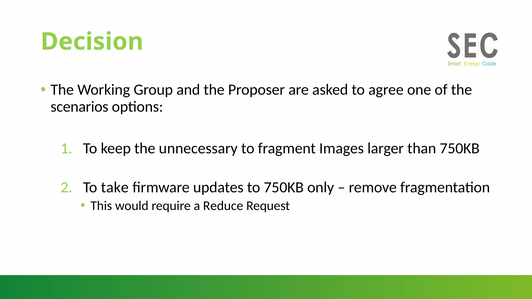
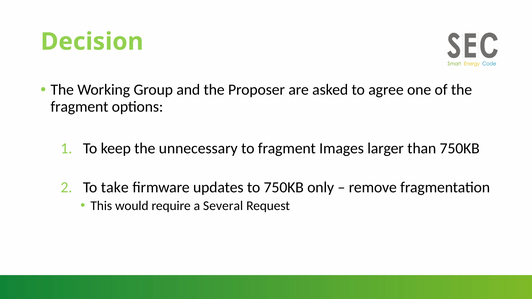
scenarios at (79, 107): scenarios -> fragment
Reduce: Reduce -> Several
